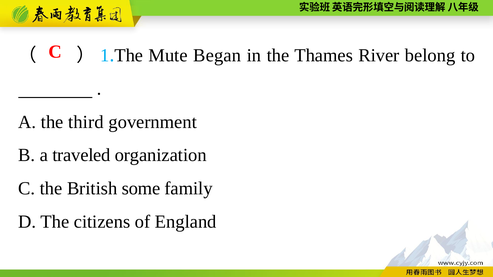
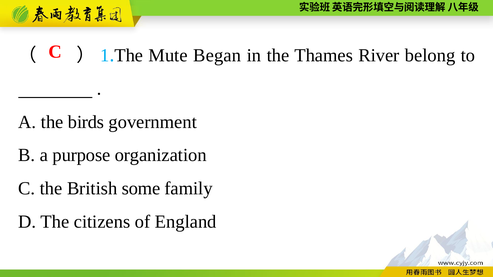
third: third -> birds
traveled: traveled -> purpose
